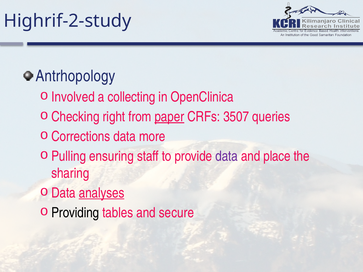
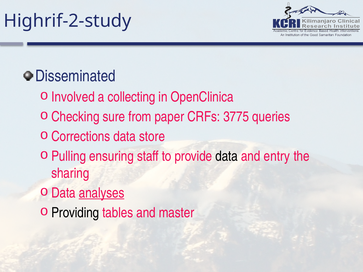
Antrhopology: Antrhopology -> Disseminated
right: right -> sure
paper underline: present -> none
3507: 3507 -> 3775
more: more -> store
data at (227, 156) colour: purple -> black
place: place -> entry
secure: secure -> master
